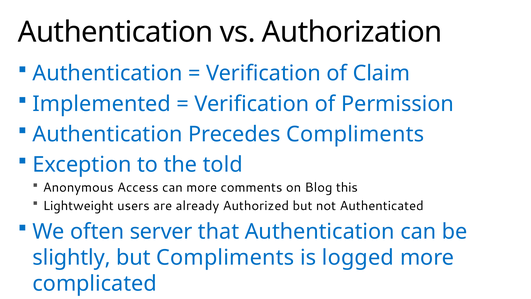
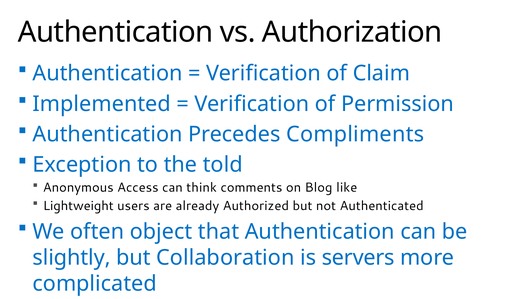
can more: more -> think
this: this -> like
server: server -> object
but Compliments: Compliments -> Collaboration
logged: logged -> servers
